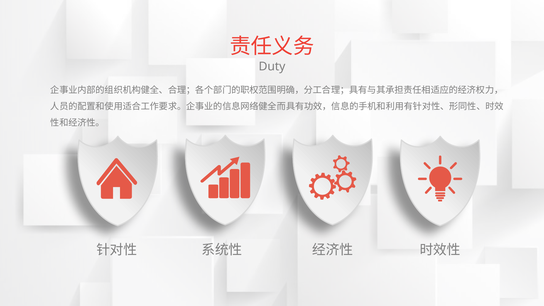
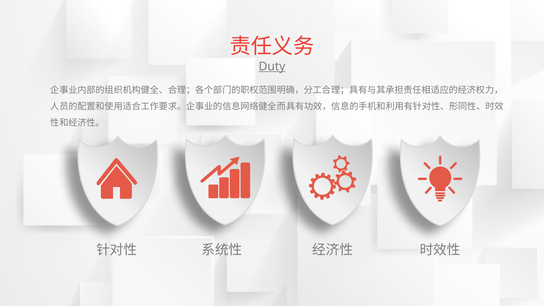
Duty underline: none -> present
